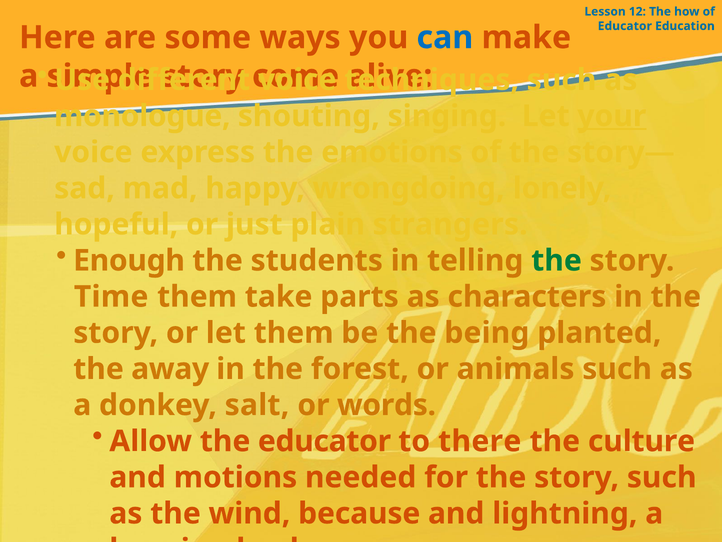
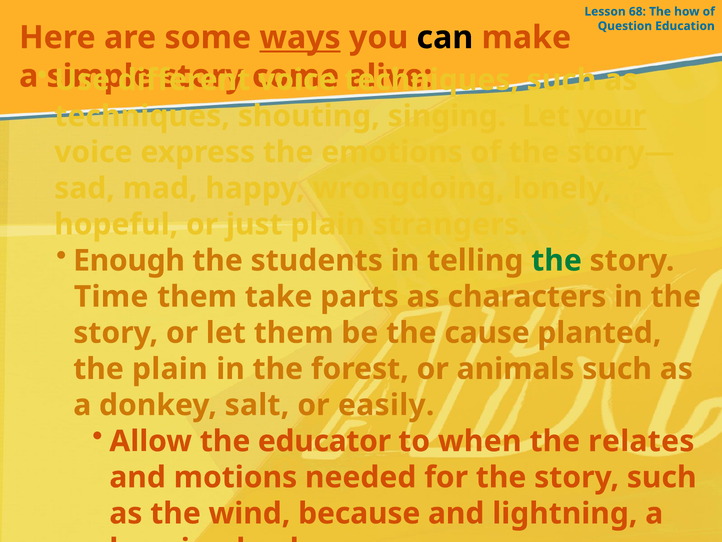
12: 12 -> 68
Educator at (625, 26): Educator -> Question
ways underline: none -> present
can colour: blue -> black
monologue at (142, 116): monologue -> techniques
being: being -> cause
the away: away -> plain
words: words -> easily
there: there -> when
culture: culture -> relates
